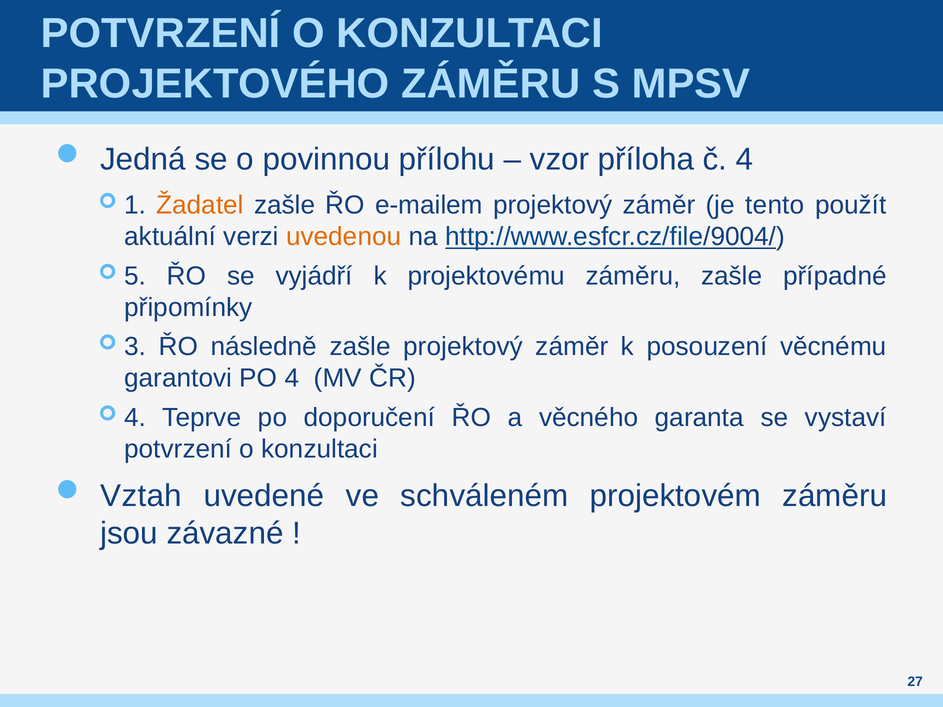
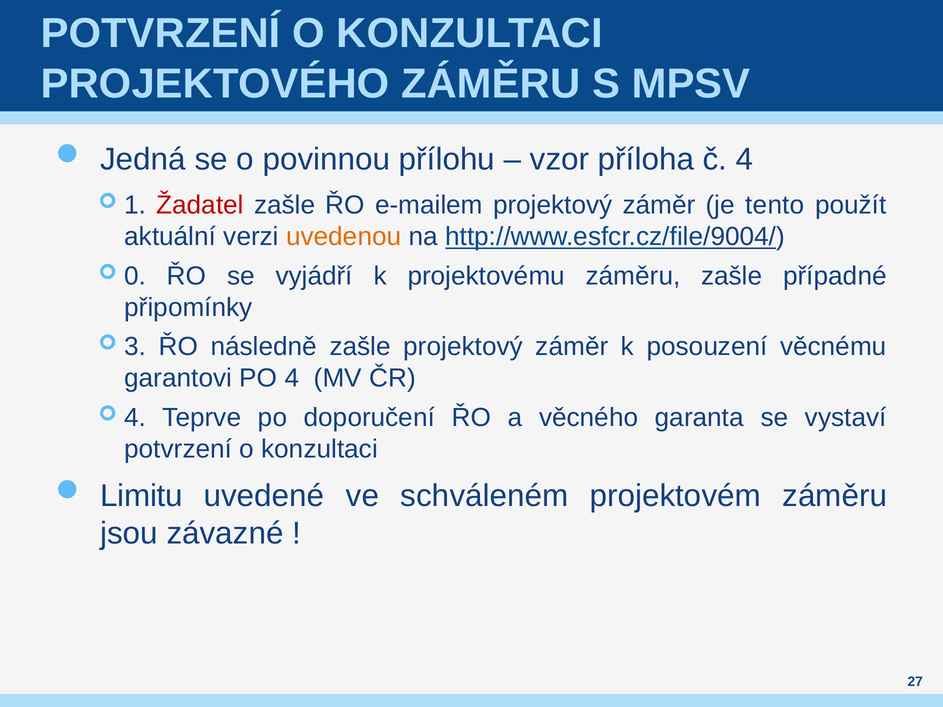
Žadatel colour: orange -> red
5: 5 -> 0
Vztah: Vztah -> Limitu
